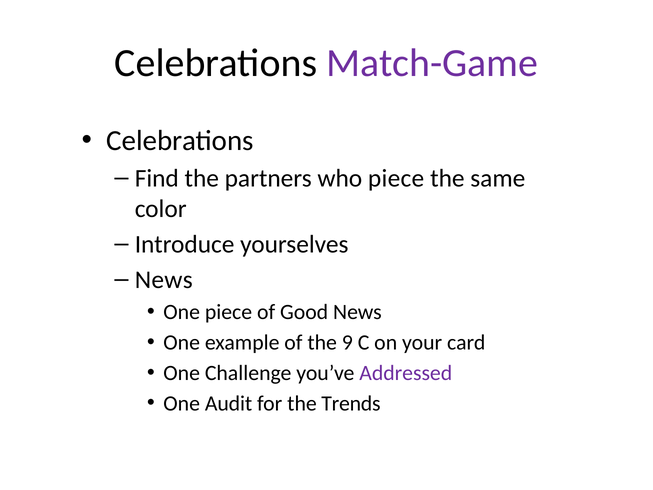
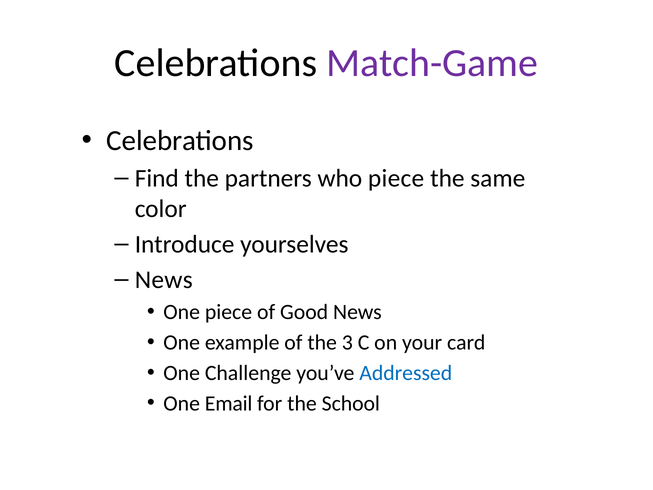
9: 9 -> 3
Addressed colour: purple -> blue
Audit: Audit -> Email
Trends: Trends -> School
